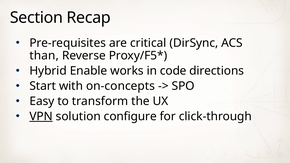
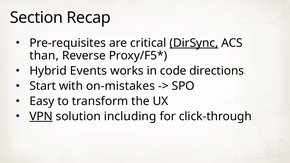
DirSync underline: none -> present
Enable: Enable -> Events
on-concepts: on-concepts -> on-mistakes
configure: configure -> including
